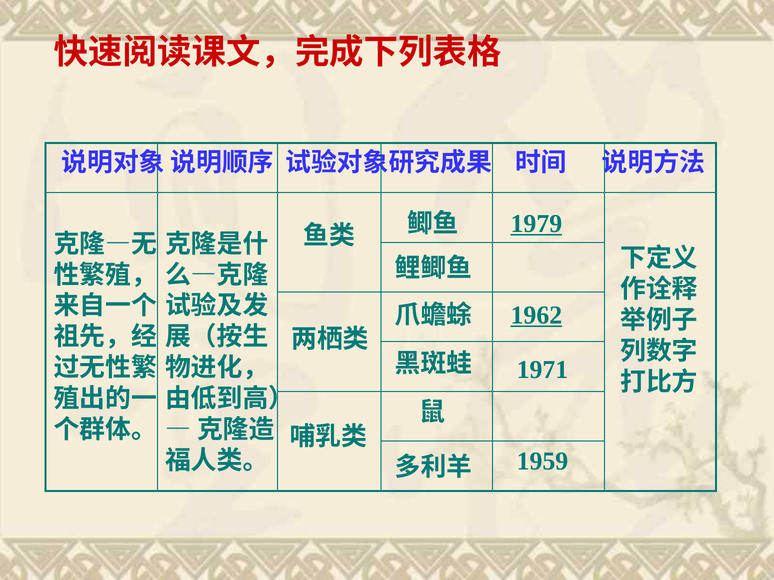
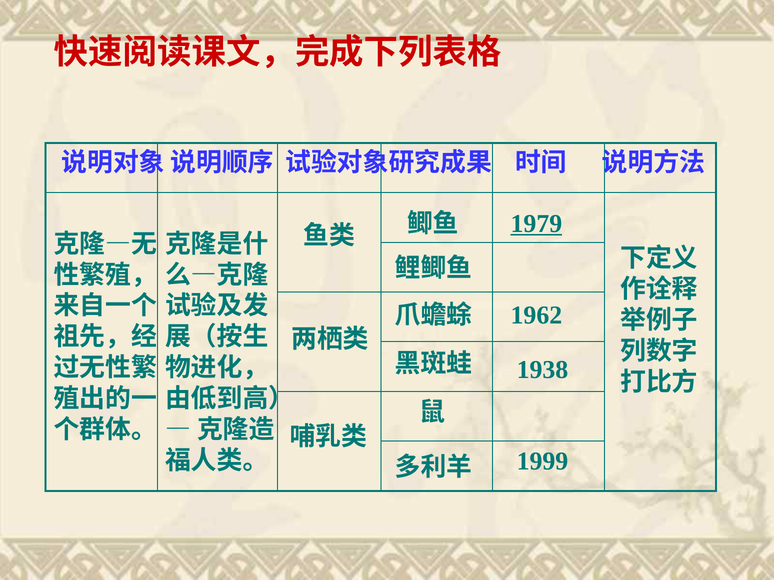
1962 underline: present -> none
1971: 1971 -> 1938
1959: 1959 -> 1999
